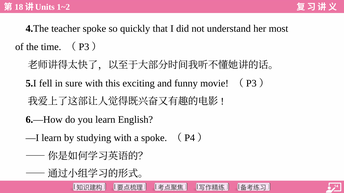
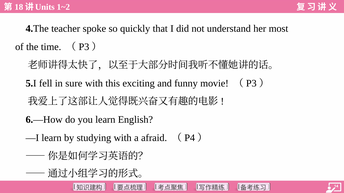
a spoke: spoke -> afraid
